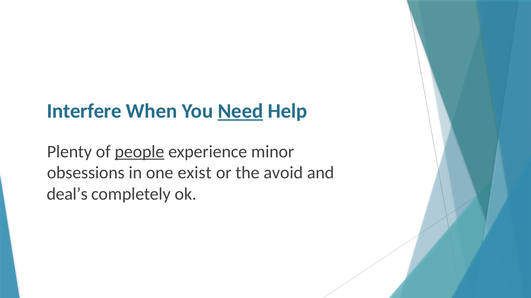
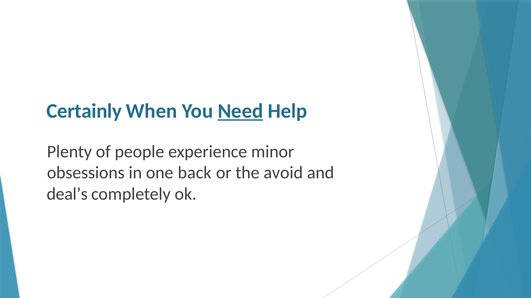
Interfere: Interfere -> Certainly
people underline: present -> none
exist: exist -> back
